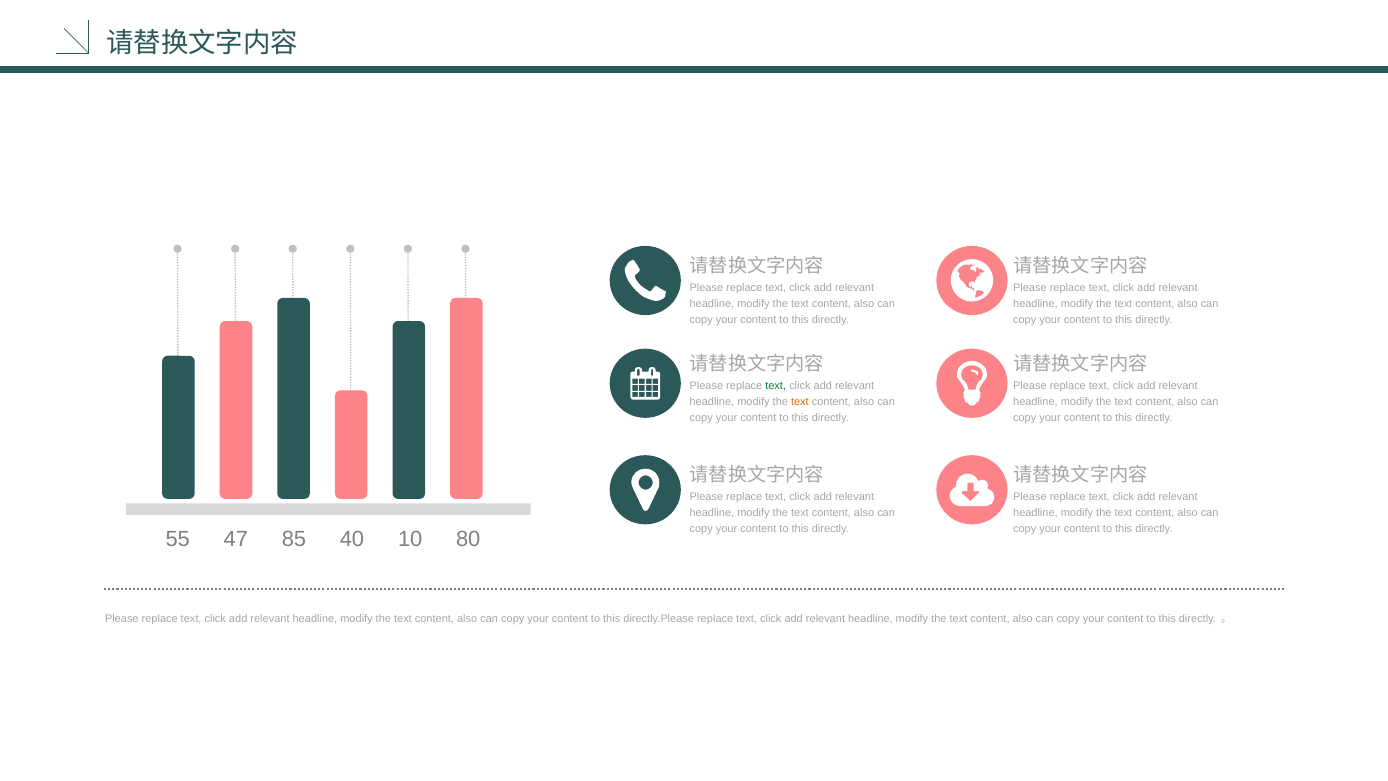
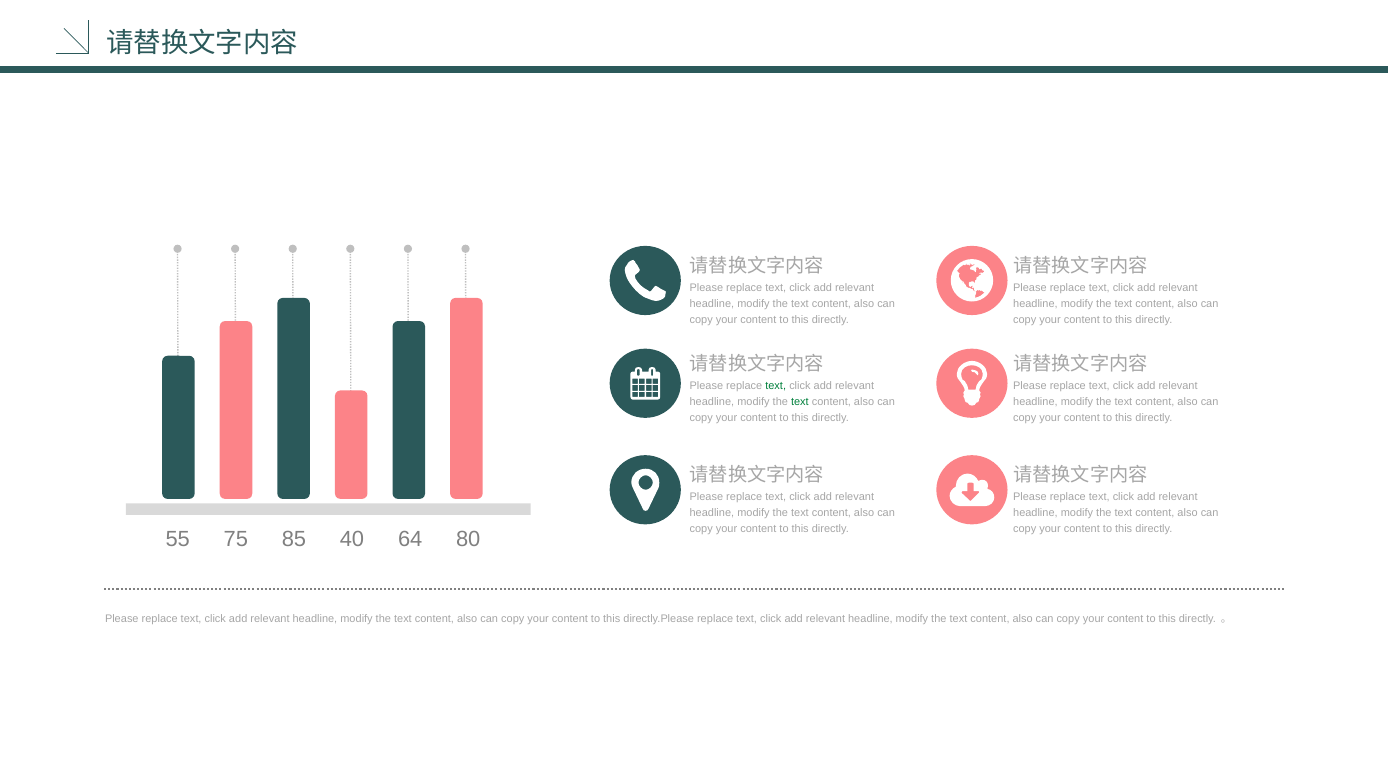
text at (800, 402) colour: orange -> green
47: 47 -> 75
10: 10 -> 64
